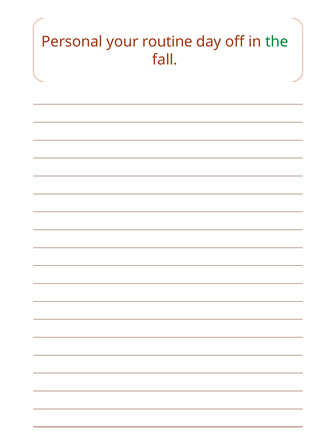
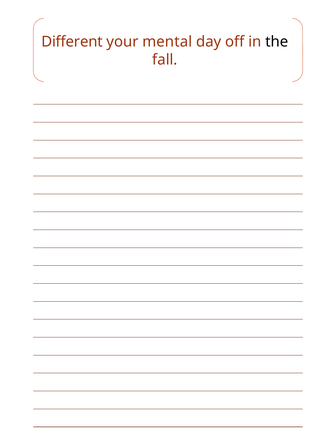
Personal: Personal -> Different
routine: routine -> mental
the colour: green -> black
